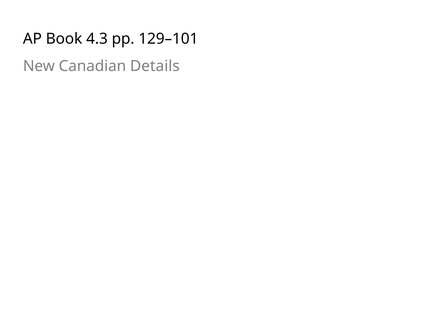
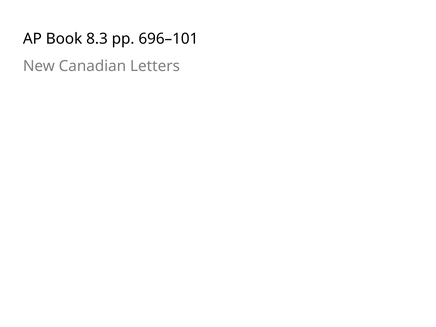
4.3: 4.3 -> 8.3
129–101: 129–101 -> 696–101
Details: Details -> Letters
